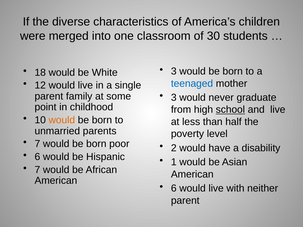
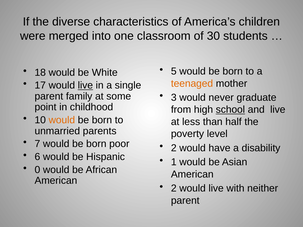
3 at (174, 71): 3 -> 5
teenaged colour: blue -> orange
12: 12 -> 17
live at (85, 85) underline: none -> present
7 at (37, 170): 7 -> 0
6 at (174, 189): 6 -> 2
